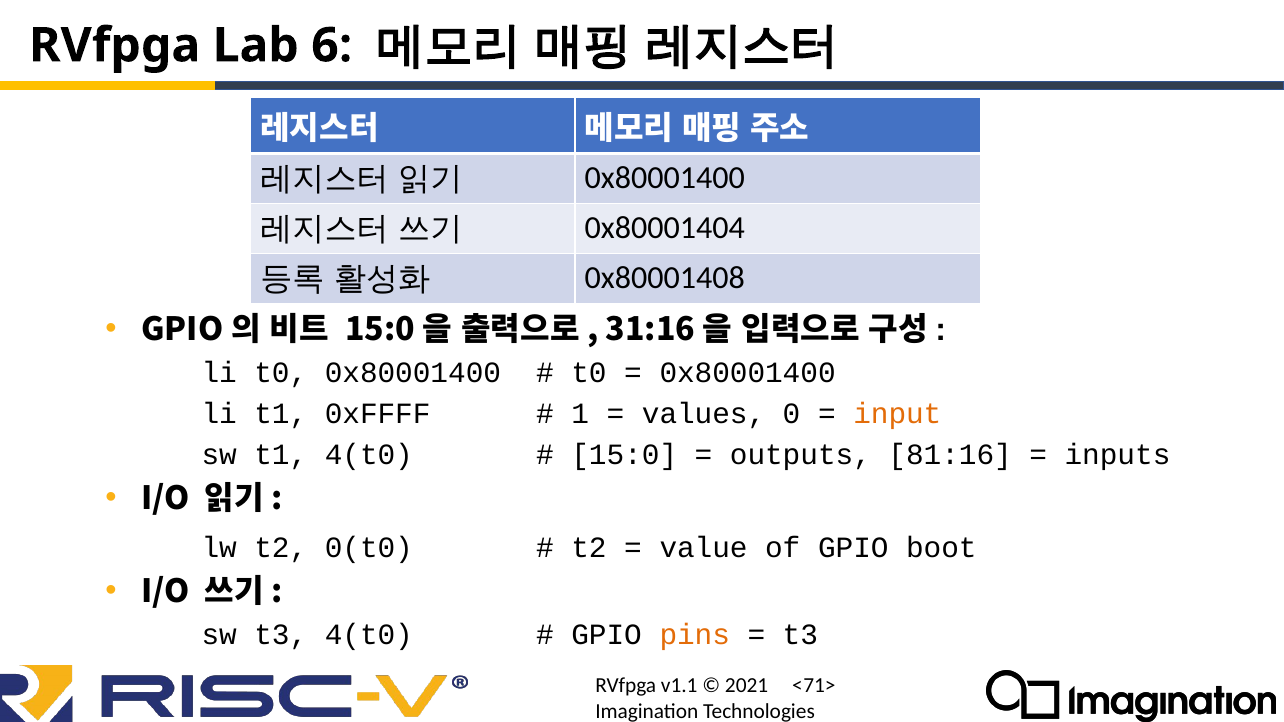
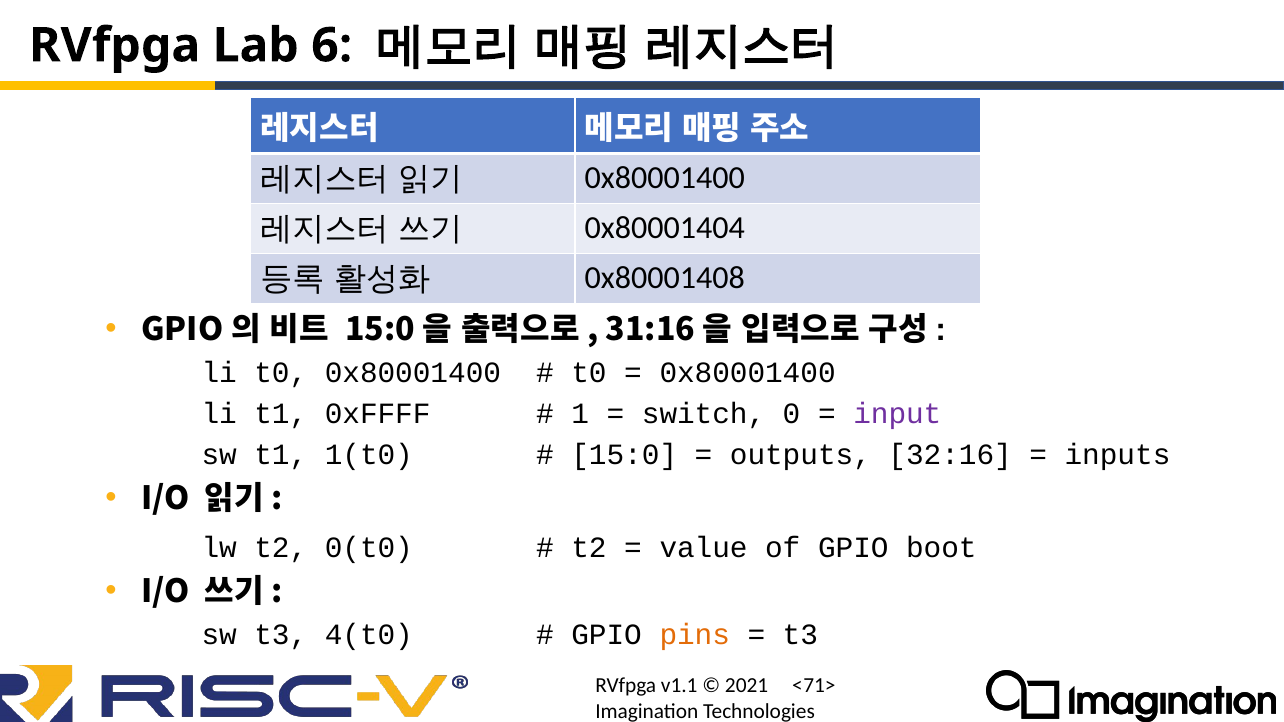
values: values -> switch
input colour: orange -> purple
t1 4(t0: 4(t0 -> 1(t0
81:16: 81:16 -> 32:16
